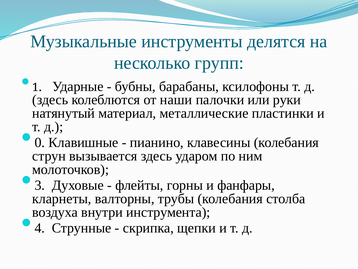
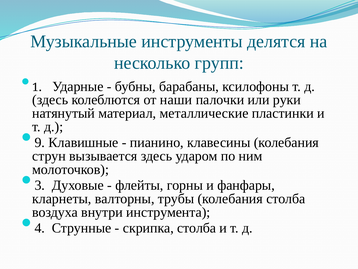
0: 0 -> 9
скрипка щепки: щепки -> столба
